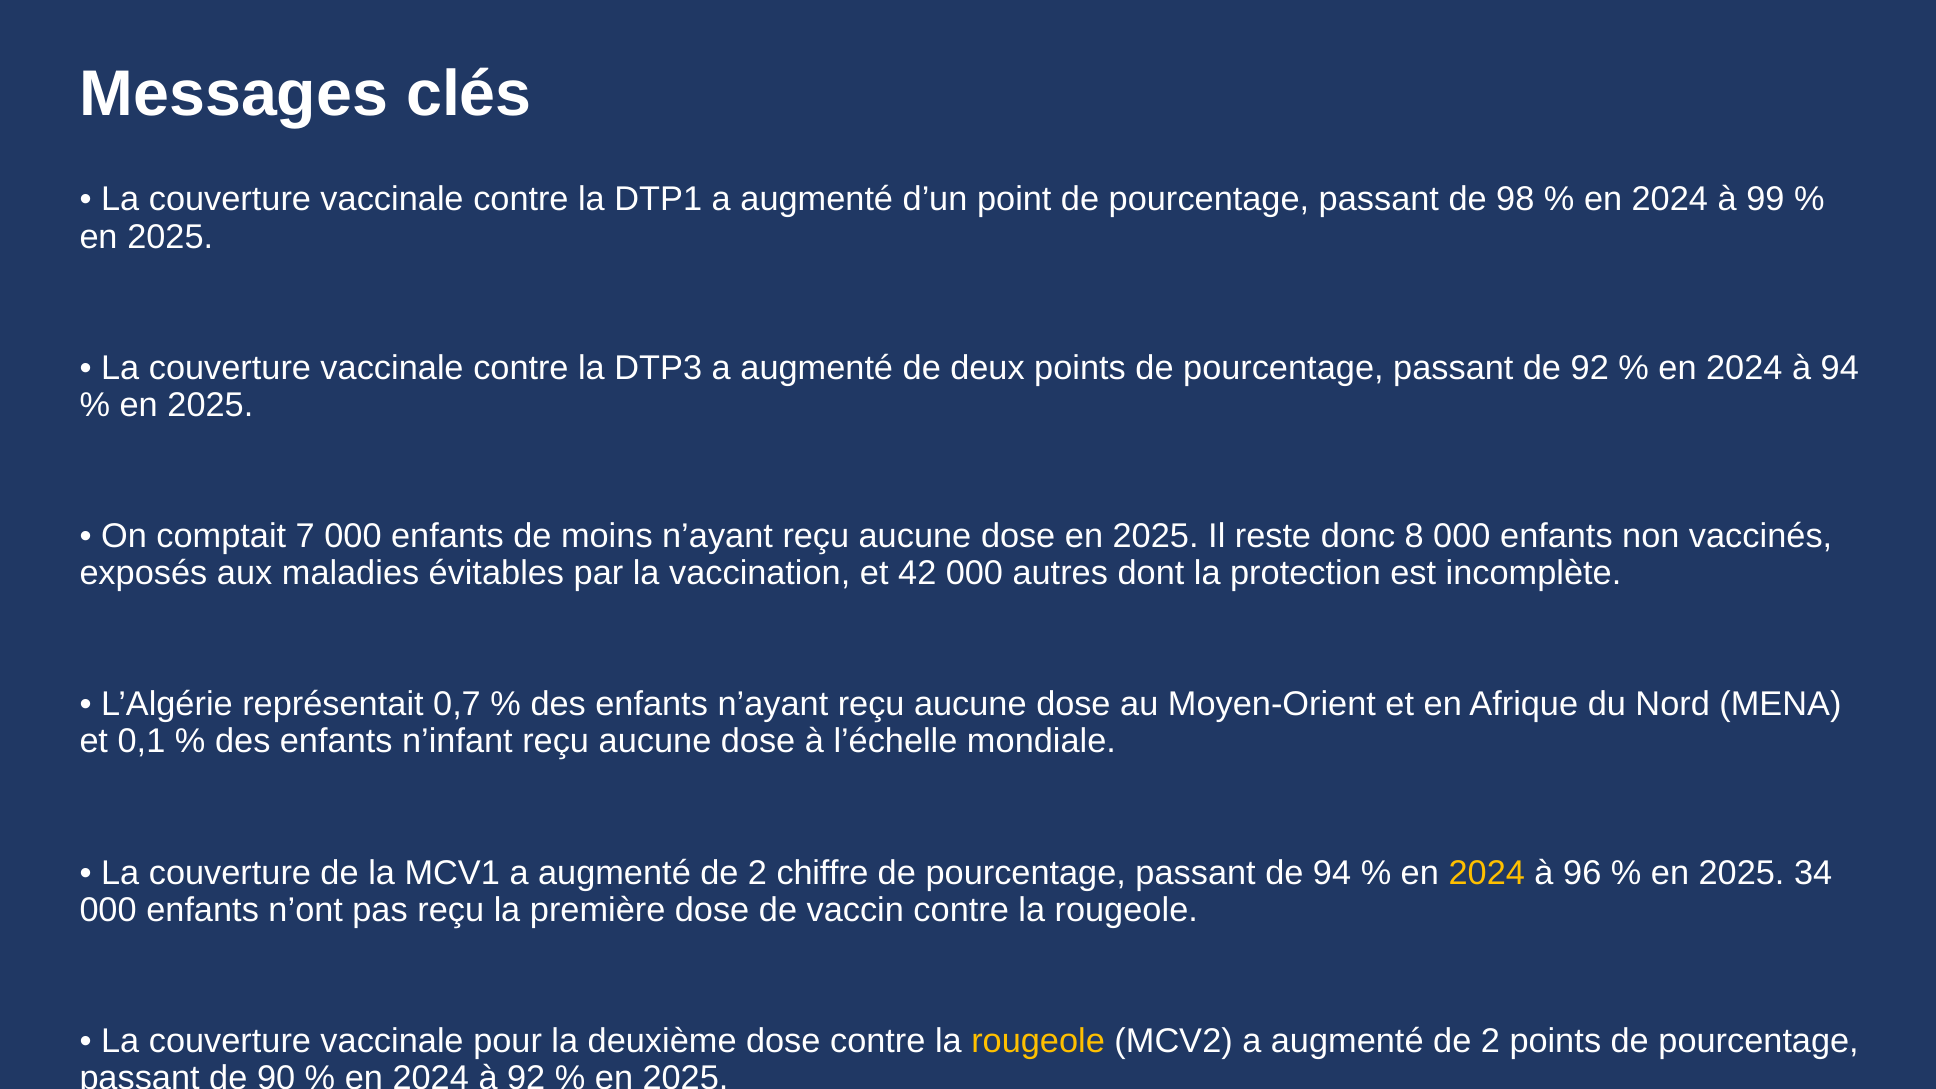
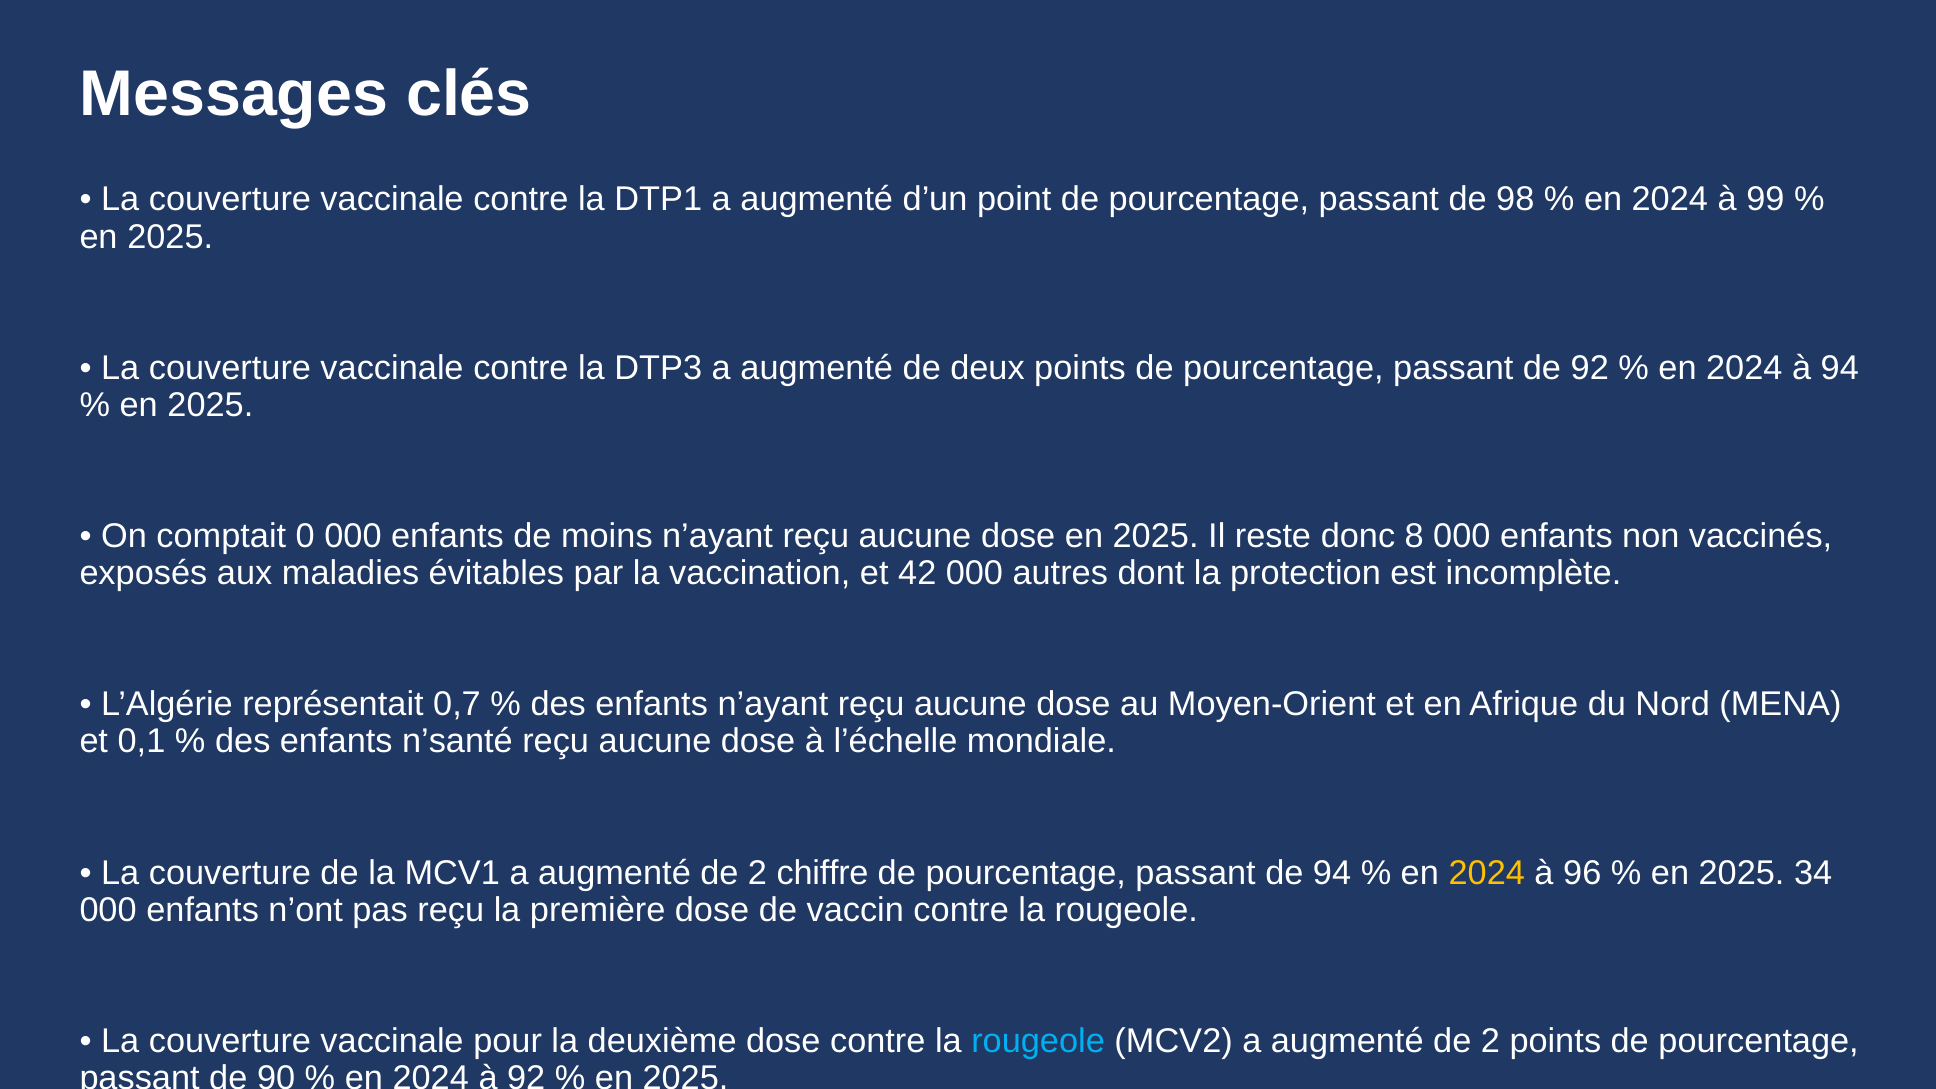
7: 7 -> 0
n’infant: n’infant -> n’santé
rougeole at (1038, 1041) colour: yellow -> light blue
